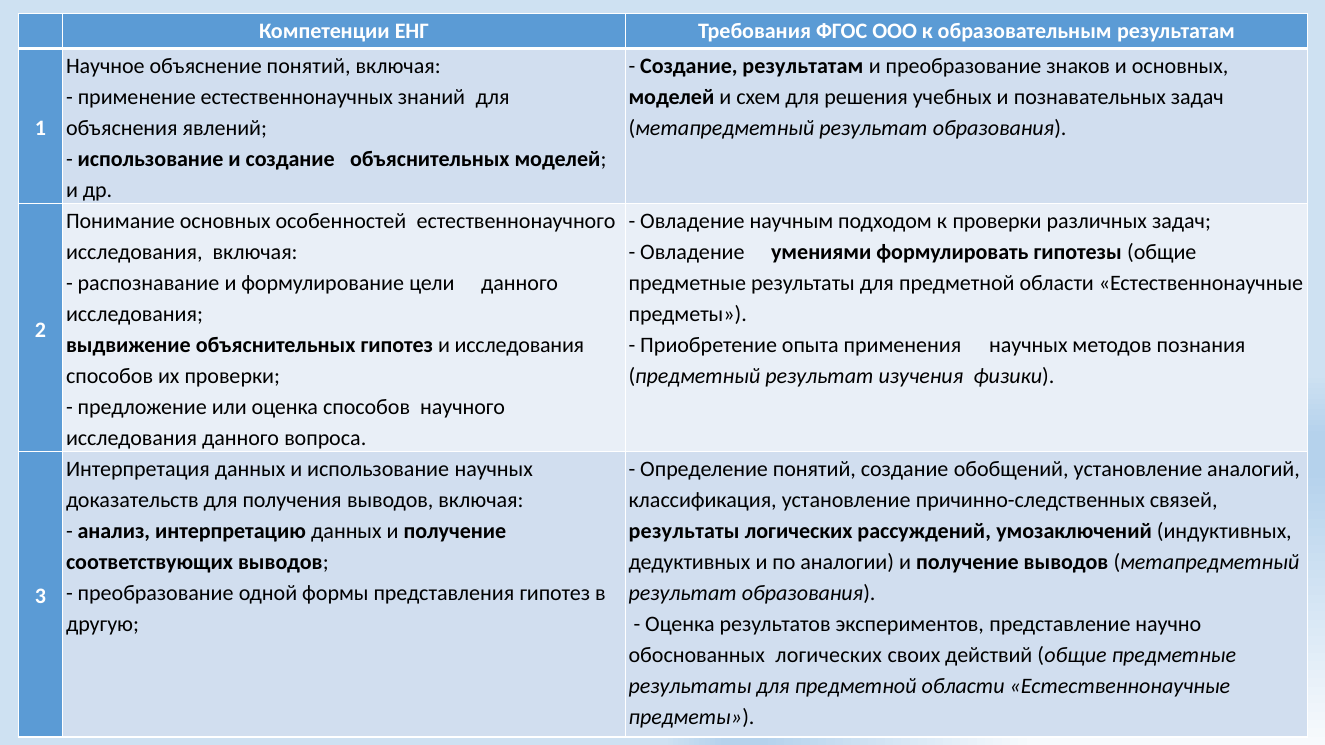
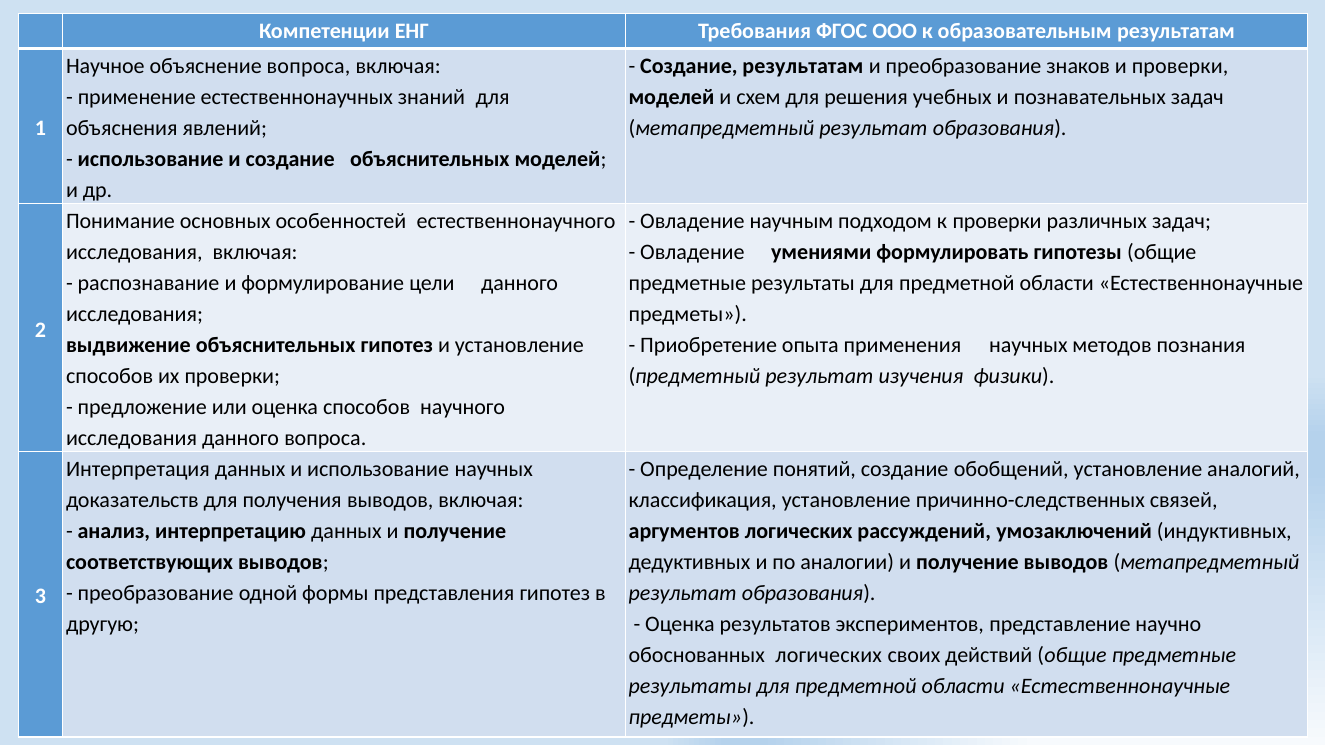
объяснение понятий: понятий -> вопроса
и основных: основных -> проверки
и исследования: исследования -> установление
результаты at (684, 532): результаты -> аргументов
